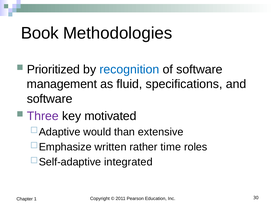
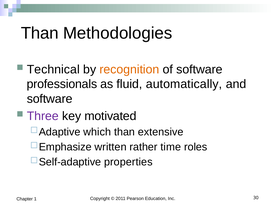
Book at (40, 33): Book -> Than
Prioritized: Prioritized -> Technical
recognition colour: blue -> orange
management: management -> professionals
specifications: specifications -> automatically
would: would -> which
integrated: integrated -> properties
